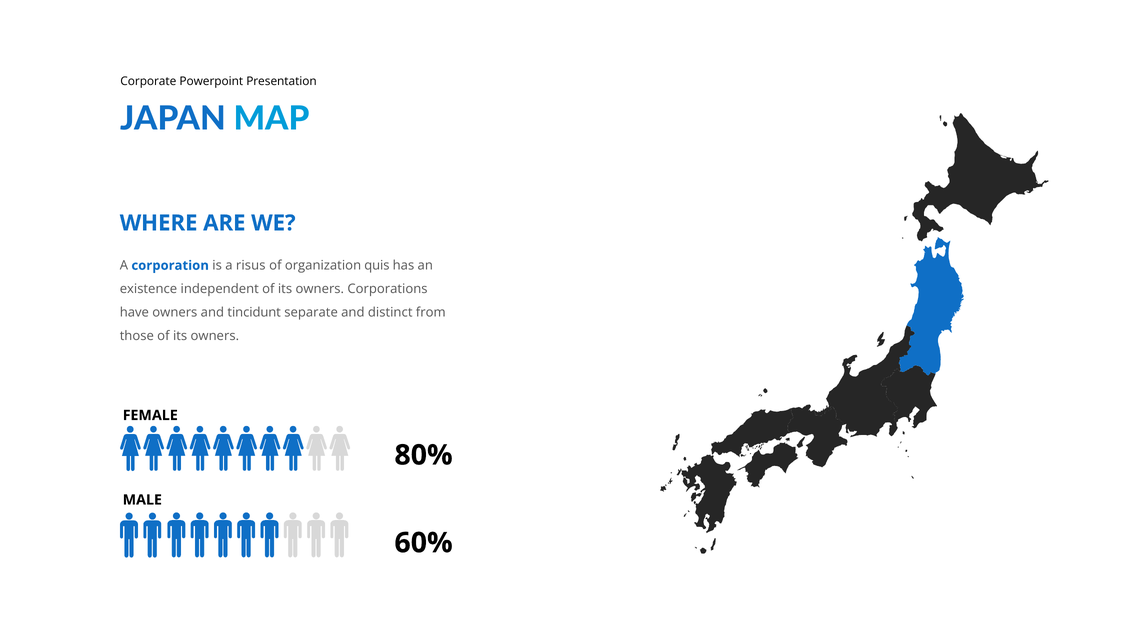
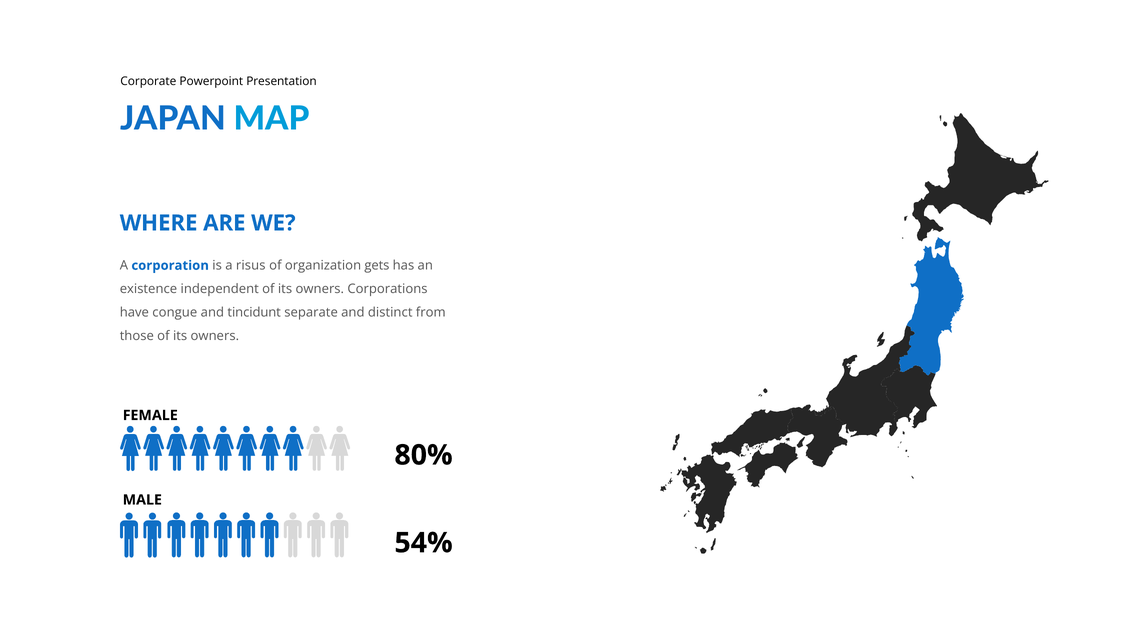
quis: quis -> gets
have owners: owners -> congue
60%: 60% -> 54%
